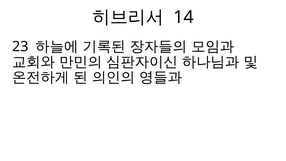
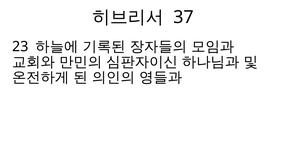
14: 14 -> 37
